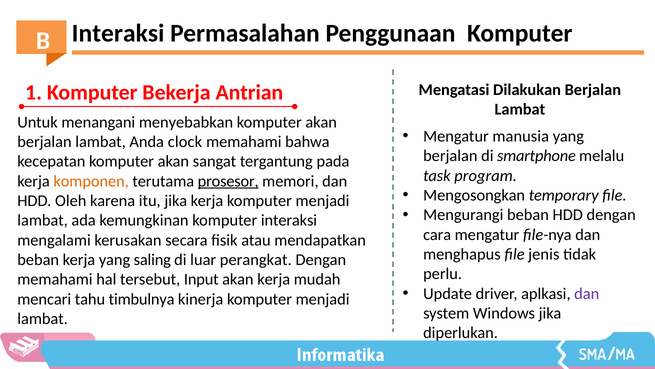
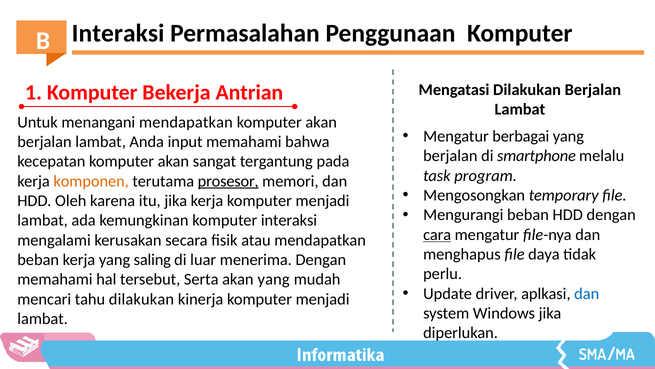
menangani menyebabkan: menyebabkan -> mendapatkan
manusia: manusia -> berbagai
clock: clock -> input
cara underline: none -> present
jenis: jenis -> daya
perangkat: perangkat -> menerima
Input: Input -> Serta
akan kerja: kerja -> yang
dan at (587, 293) colour: purple -> blue
tahu timbulnya: timbulnya -> dilakukan
